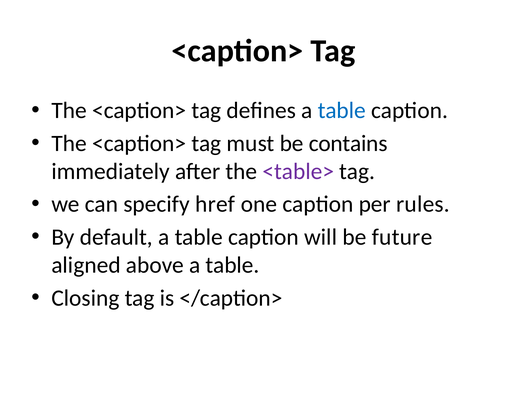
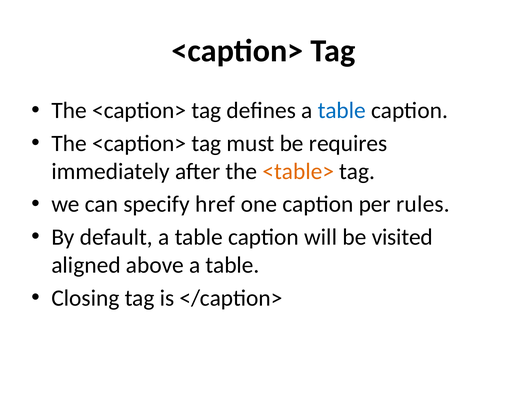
contains: contains -> requires
<table> colour: purple -> orange
future: future -> visited
